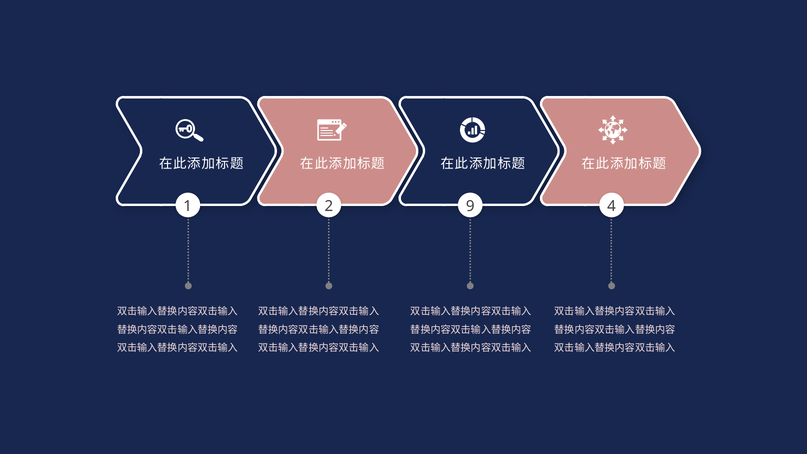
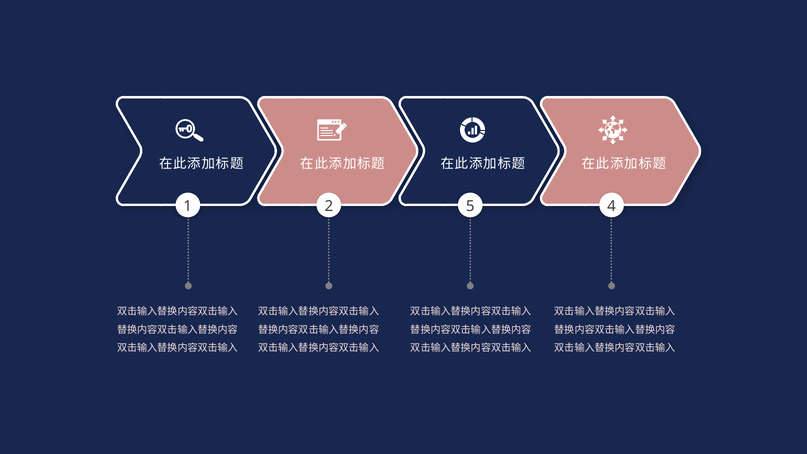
9: 9 -> 5
